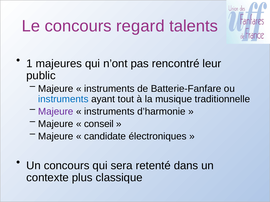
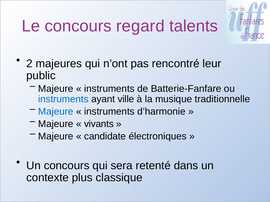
1: 1 -> 2
tout: tout -> ville
Majeure at (56, 112) colour: purple -> blue
conseil: conseil -> vivants
